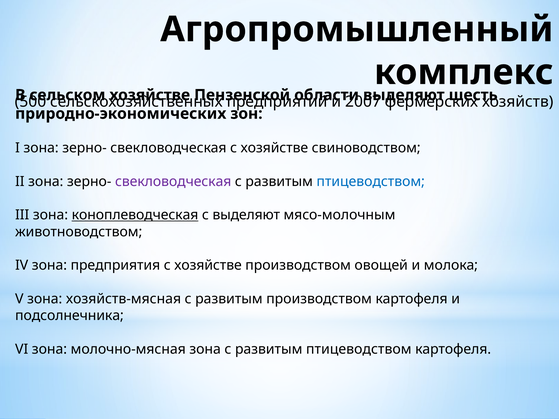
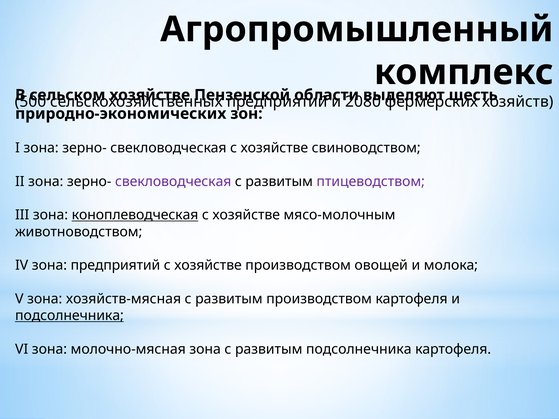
2007: 2007 -> 2080
птицеводством at (371, 182) colour: blue -> purple
выделяют at (246, 215): выделяют -> хозяйстве
зона предприятия: предприятия -> предприятий
подсолнечника at (69, 316) underline: none -> present
зона с развитым птицеводством: птицеводством -> подсолнечника
